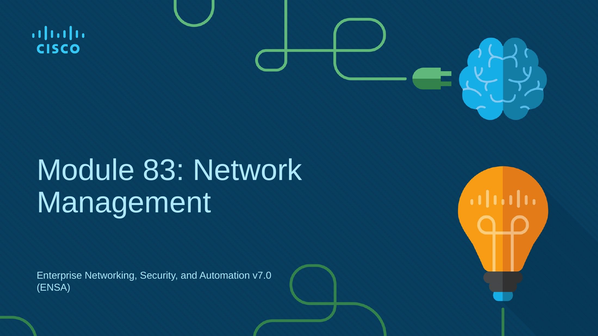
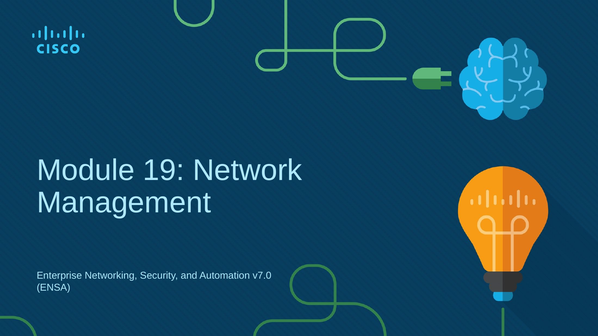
83: 83 -> 19
